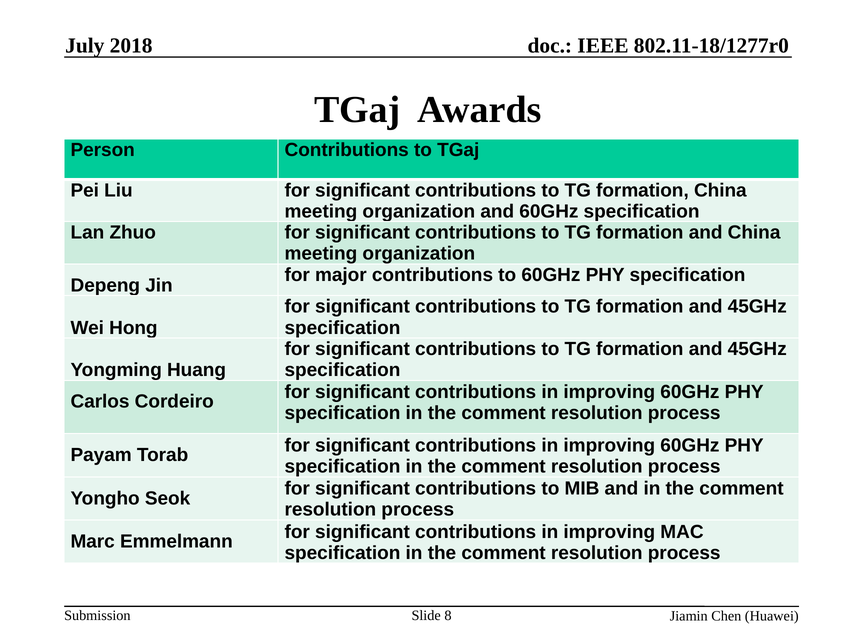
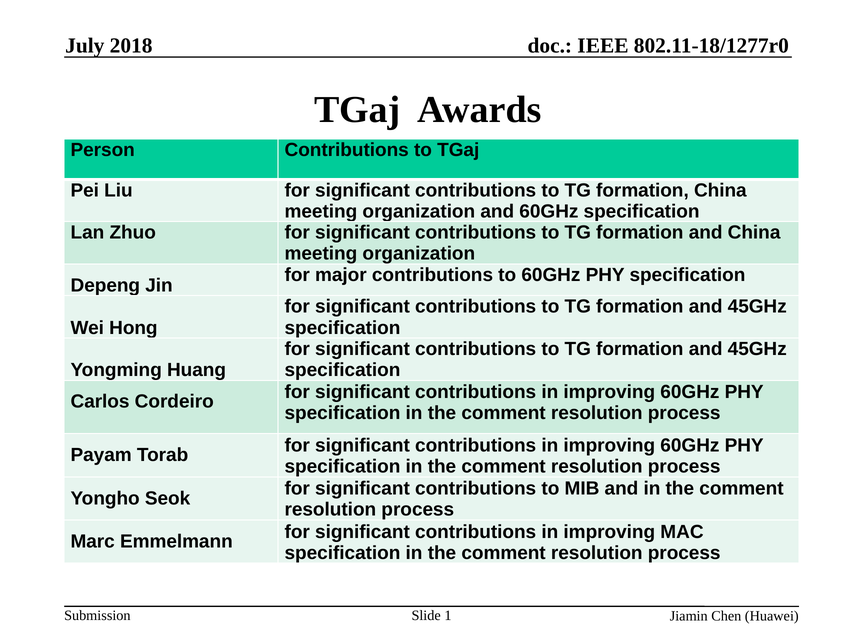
8: 8 -> 1
